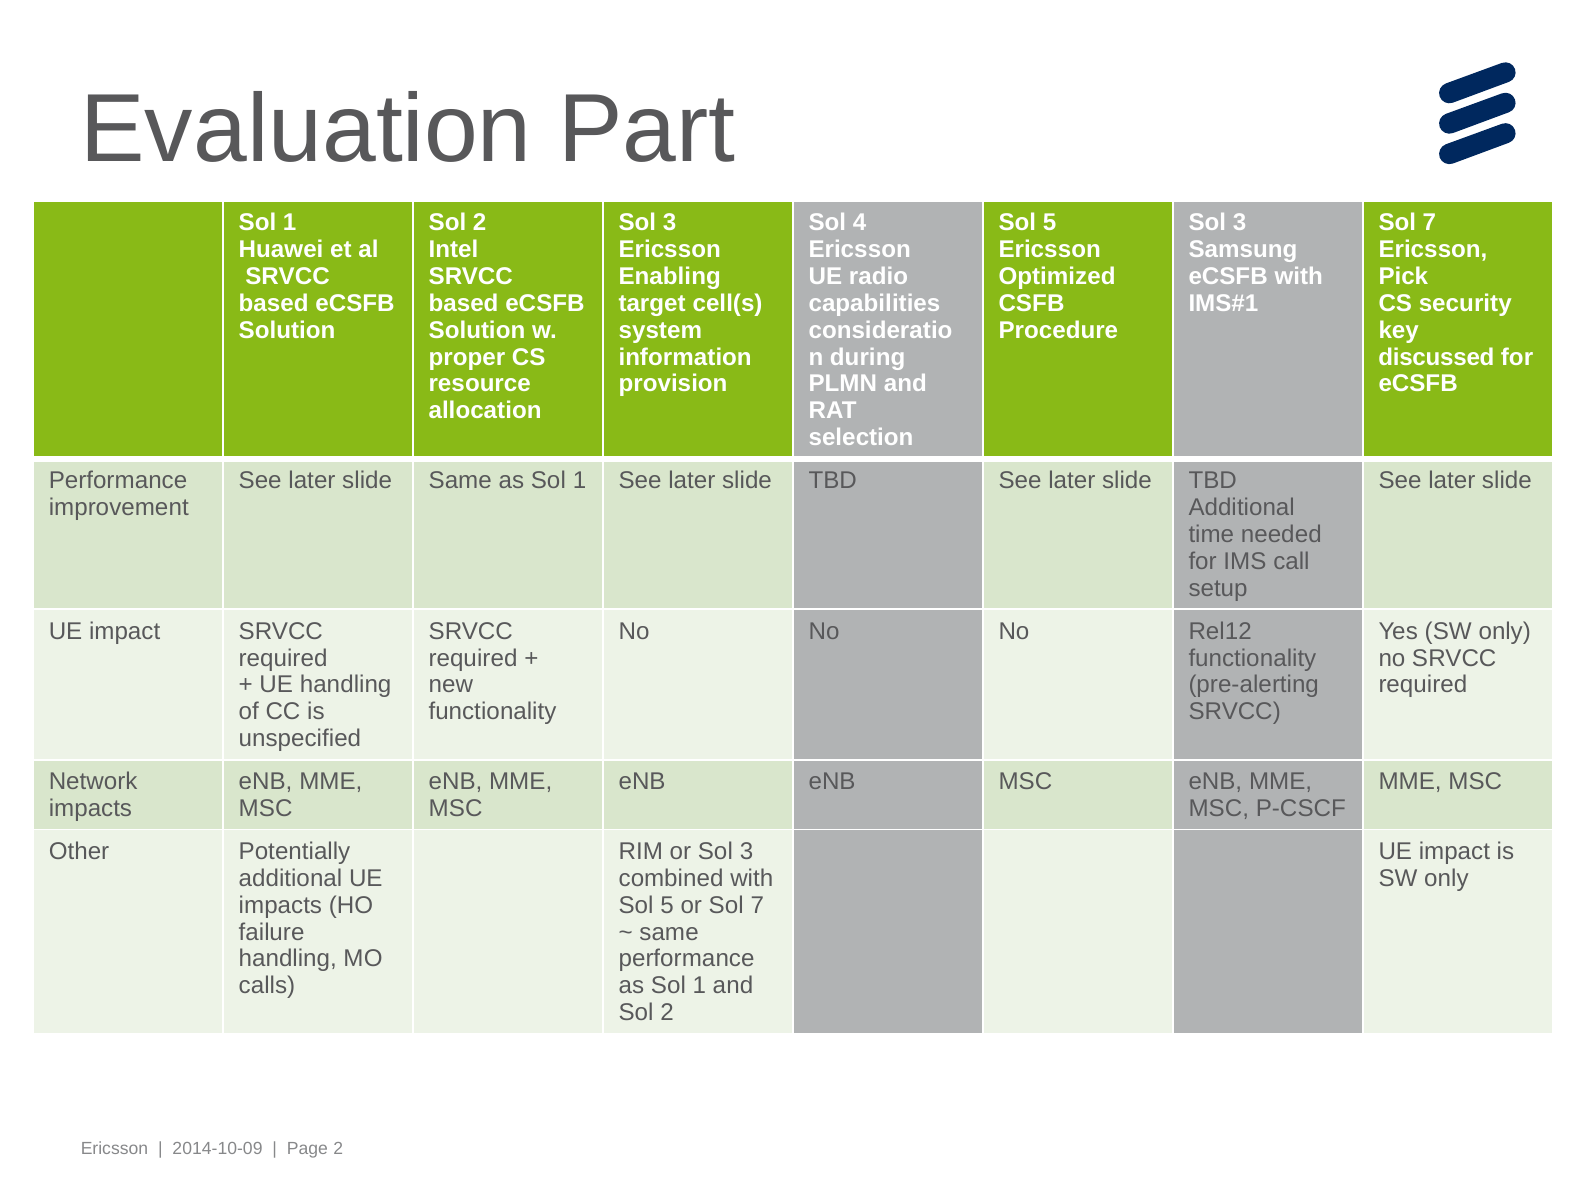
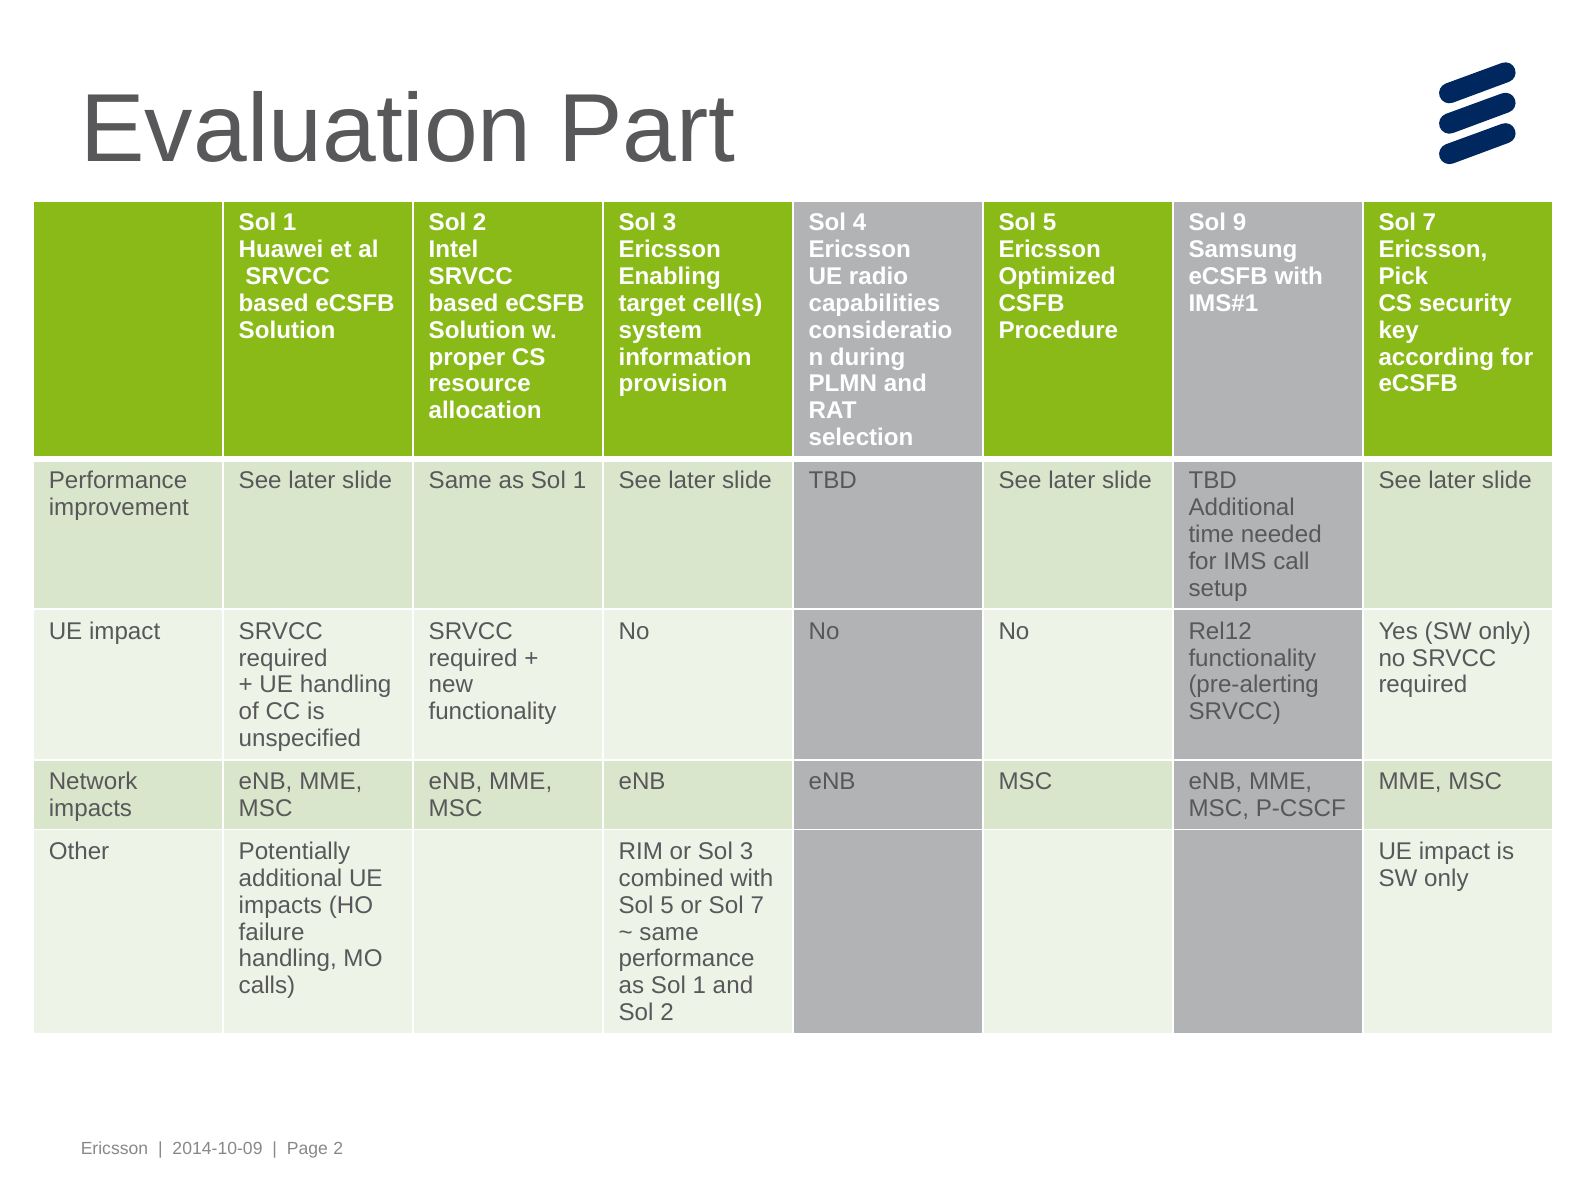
3 at (1239, 222): 3 -> 9
discussed: discussed -> according
